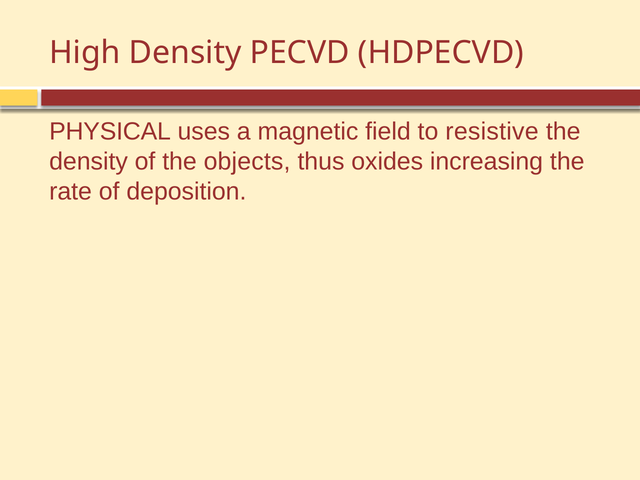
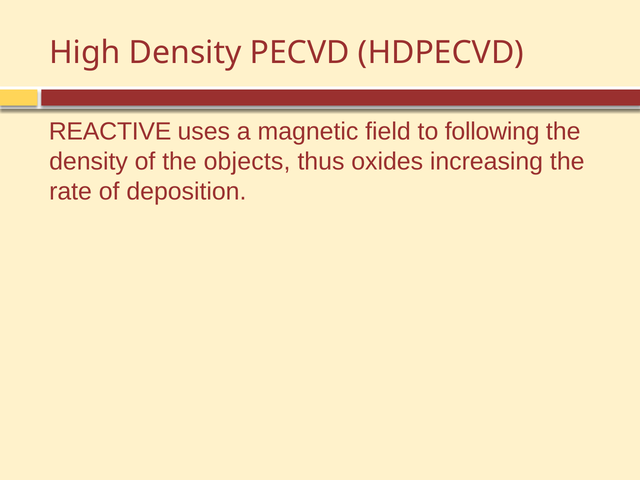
PHYSICAL: PHYSICAL -> REACTIVE
resistive: resistive -> following
